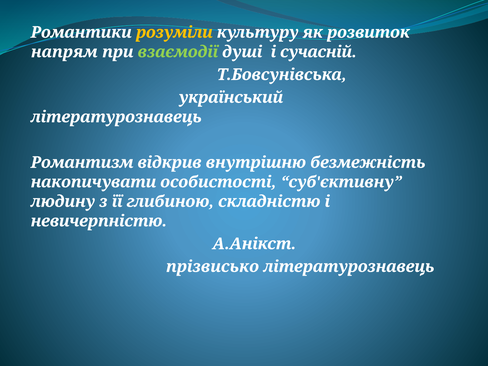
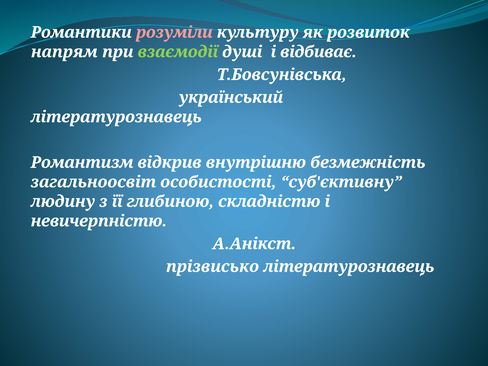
розуміли at (174, 32) colour: yellow -> pink
сучасній: сучасній -> відбиває
накопичувати: накопичувати -> загальноосвіт
